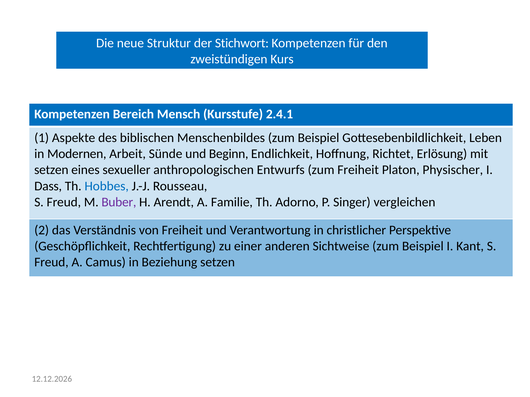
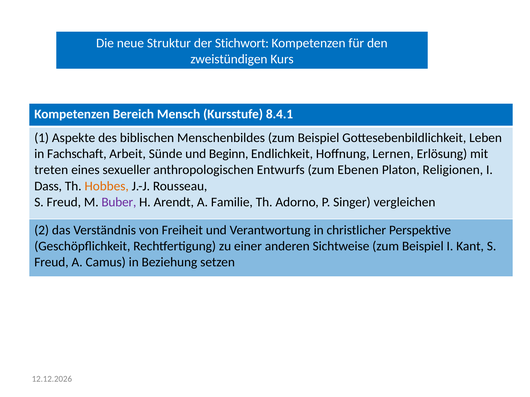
2.4.1: 2.4.1 -> 8.4.1
Modernen: Modernen -> Fachschaft
Richtet: Richtet -> Lernen
setzen at (51, 170): setzen -> treten
zum Freiheit: Freiheit -> Ebenen
Physischer: Physischer -> Religionen
Hobbes colour: blue -> orange
